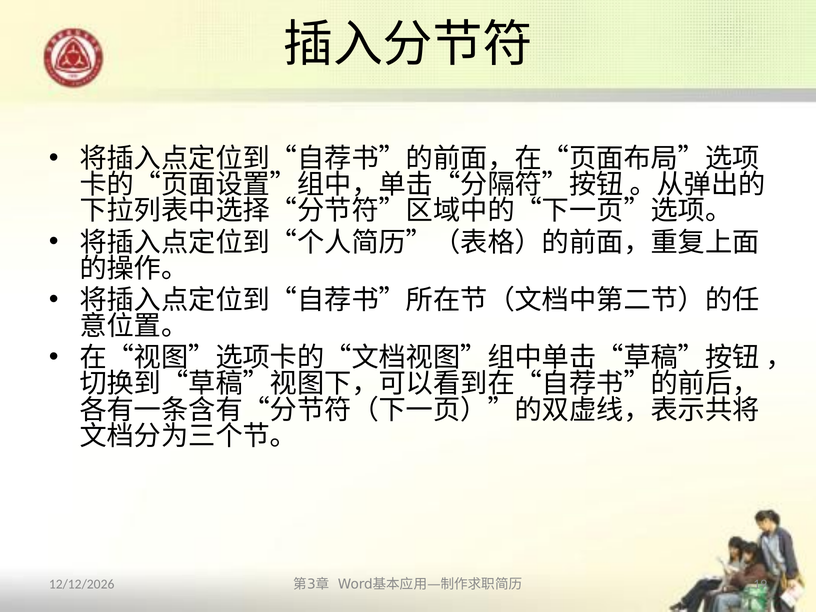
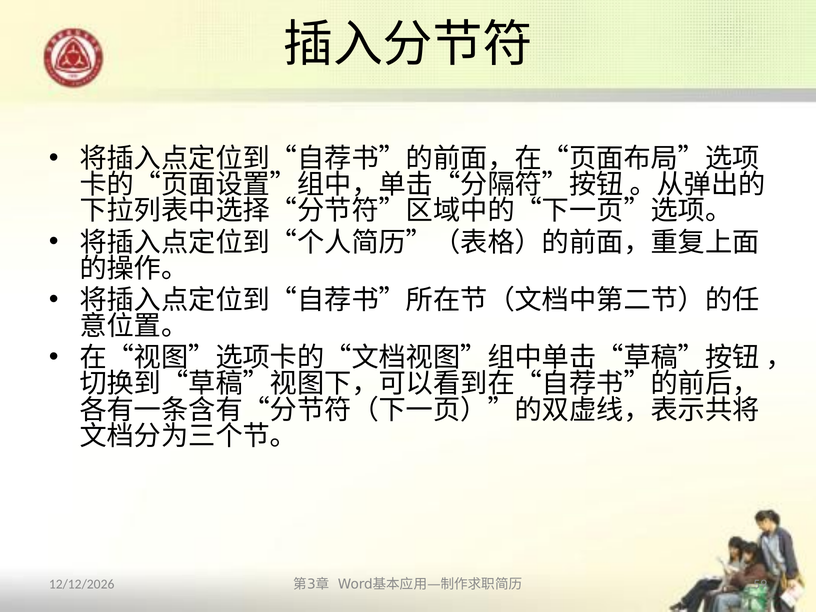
19: 19 -> 59
